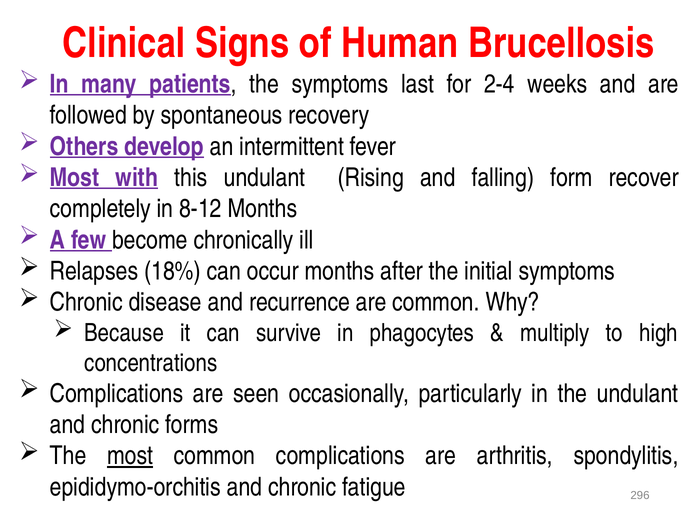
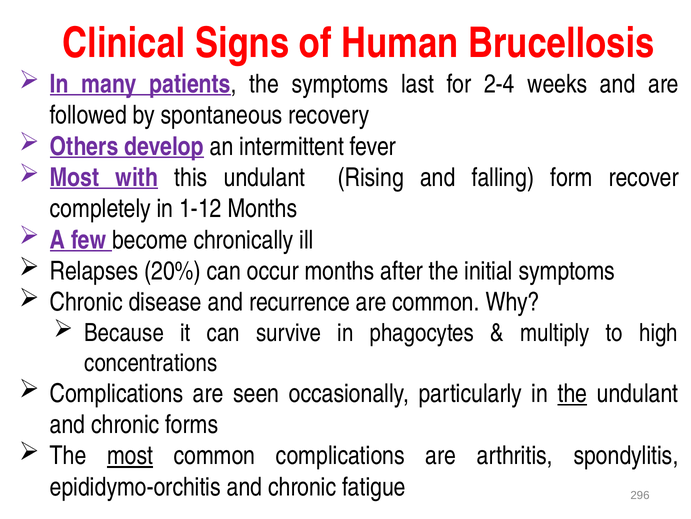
8-12: 8-12 -> 1-12
18%: 18% -> 20%
the at (572, 393) underline: none -> present
